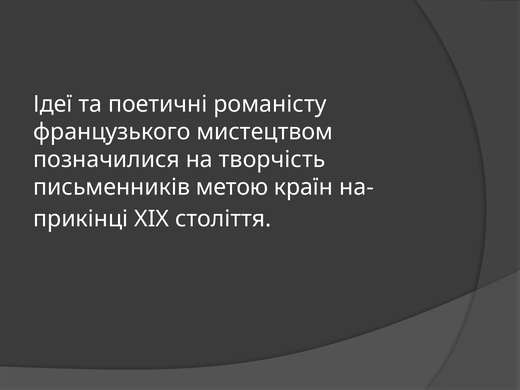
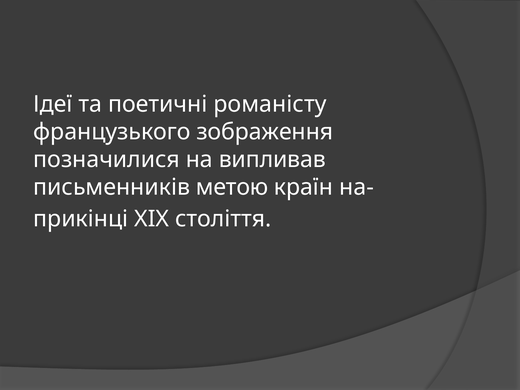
мистецтвом: мистецтвом -> зображення
творчість: творчість -> випливав
